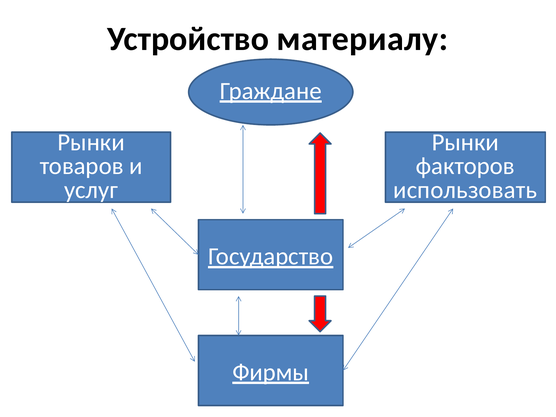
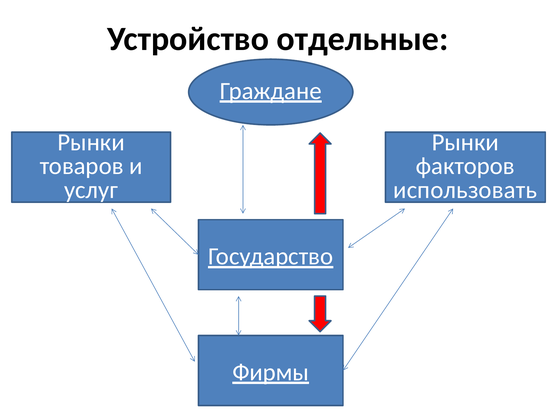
материалу: материалу -> отдельные
